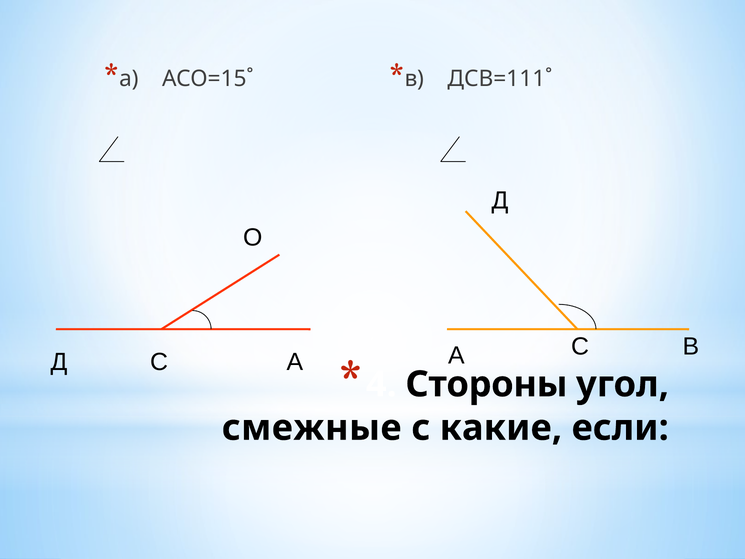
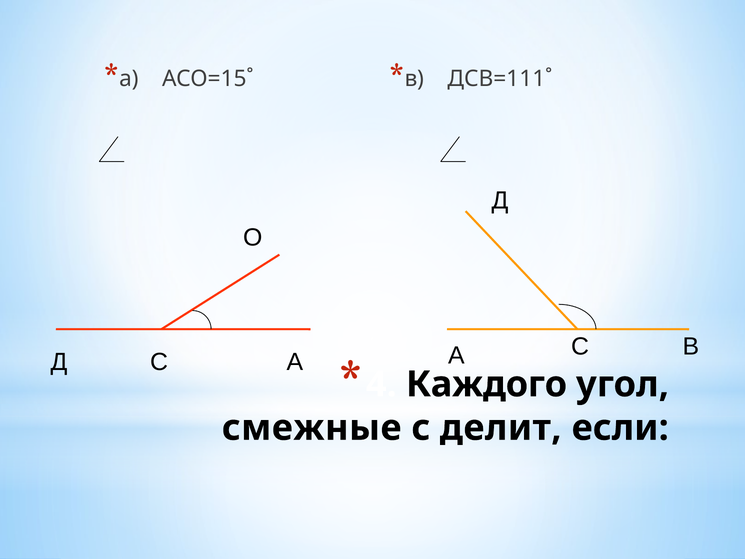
Стороны: Стороны -> Каждого
какие: какие -> делит
